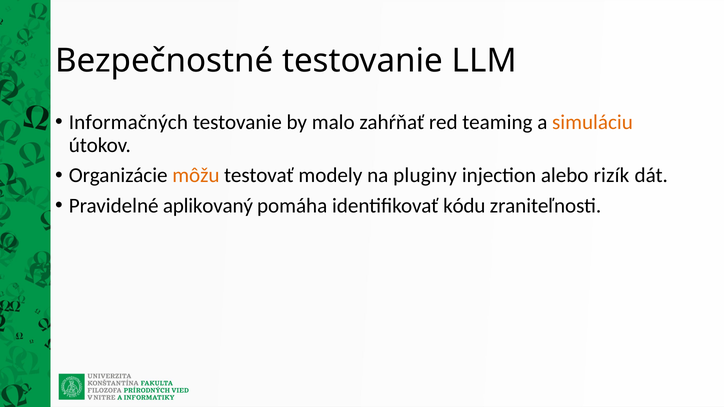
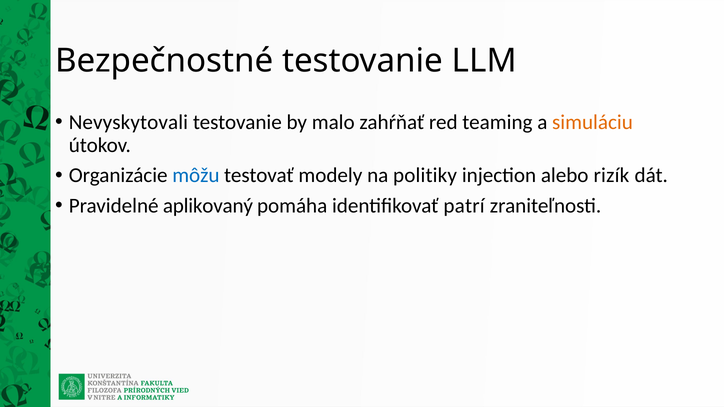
Informačných: Informačných -> Nevyskytovali
môžu colour: orange -> blue
pluginy: pluginy -> politiky
kódu: kódu -> patrí
